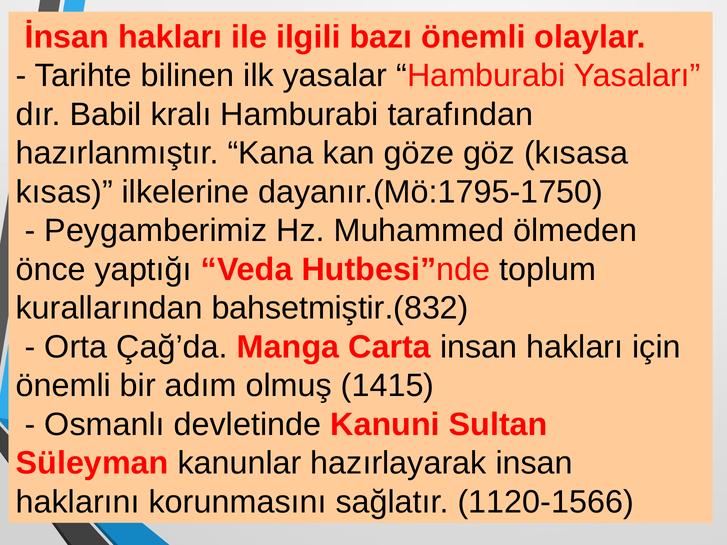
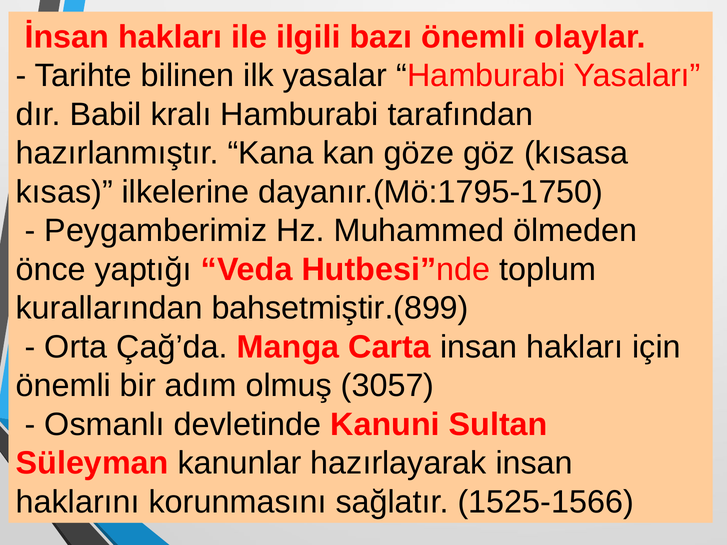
bahsetmiştir.(832: bahsetmiştir.(832 -> bahsetmiştir.(899
1415: 1415 -> 3057
1120-1566: 1120-1566 -> 1525-1566
